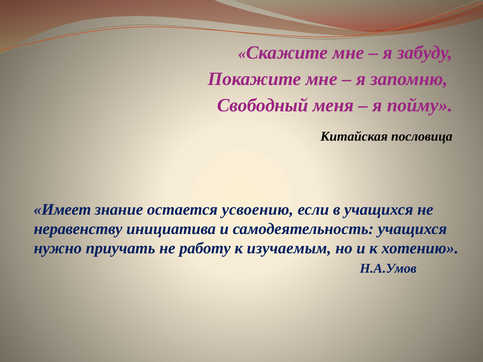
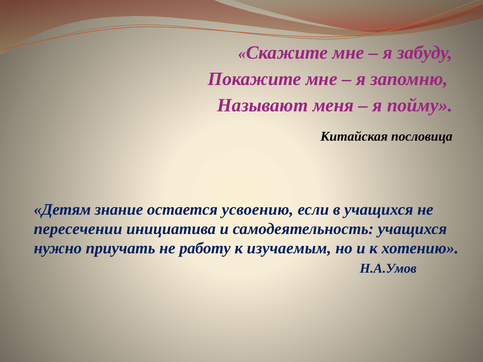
Свободный: Свободный -> Называют
Имеет: Имеет -> Детям
неравенству: неравенству -> пересечении
